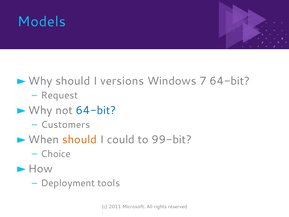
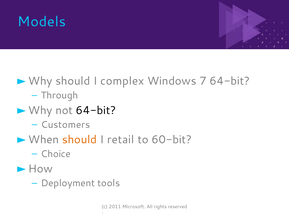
versions: versions -> complex
Request: Request -> Through
64-bit at (96, 110) colour: blue -> black
could: could -> retail
99-bit: 99-bit -> 60-bit
